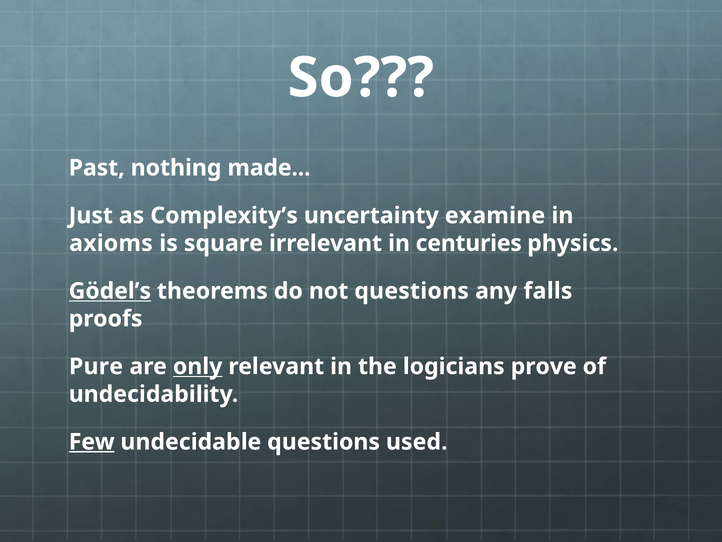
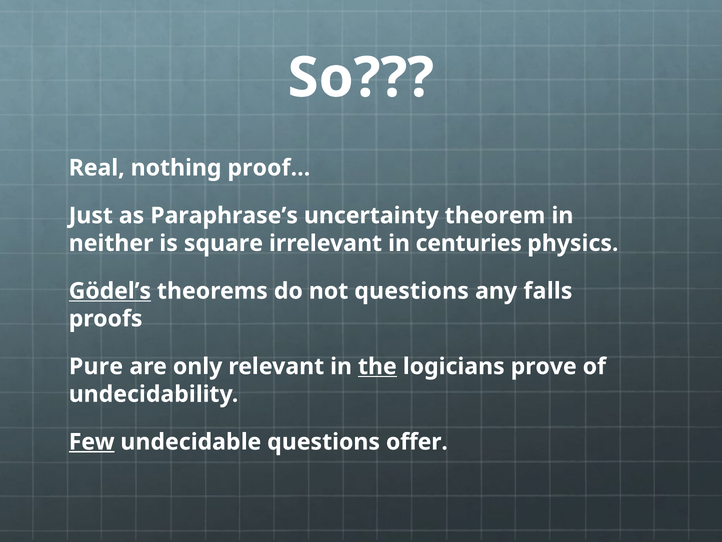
Past: Past -> Real
made: made -> proof
Complexity’s: Complexity’s -> Paraphrase’s
examine: examine -> theorem
axioms: axioms -> neither
only underline: present -> none
the underline: none -> present
used: used -> offer
